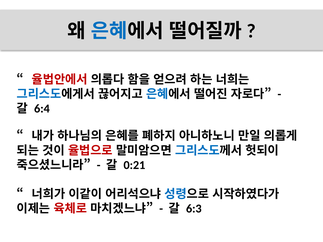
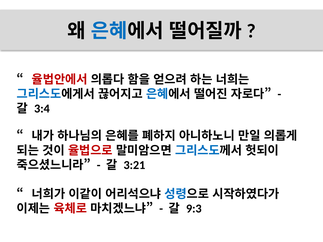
6:4: 6:4 -> 3:4
0:21: 0:21 -> 3:21
6:3: 6:3 -> 9:3
